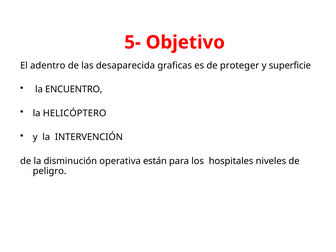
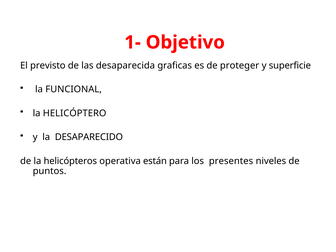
5-: 5- -> 1-
adentro: adentro -> previsto
ENCUENTRO: ENCUENTRO -> FUNCIONAL
INTERVENCIÓN: INTERVENCIÓN -> DESAPARECIDO
disminución: disminución -> helicópteros
hospitales: hospitales -> presentes
peligro: peligro -> puntos
